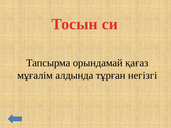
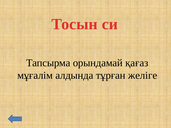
негізгі: негізгі -> желіге
